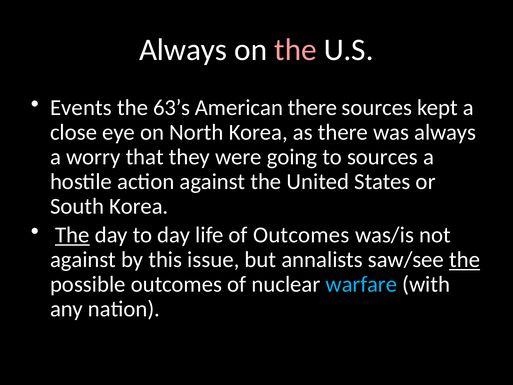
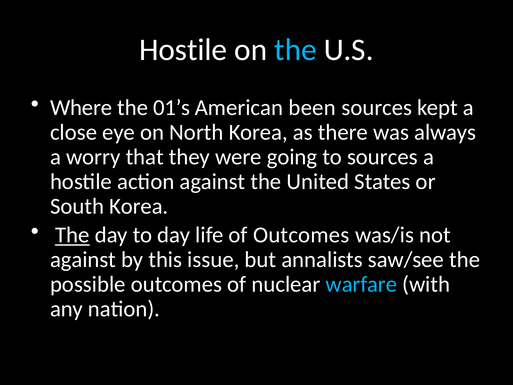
Always at (183, 50): Always -> Hostile
the at (295, 50) colour: pink -> light blue
Events: Events -> Where
63’s: 63’s -> 01’s
American there: there -> been
the at (465, 260) underline: present -> none
